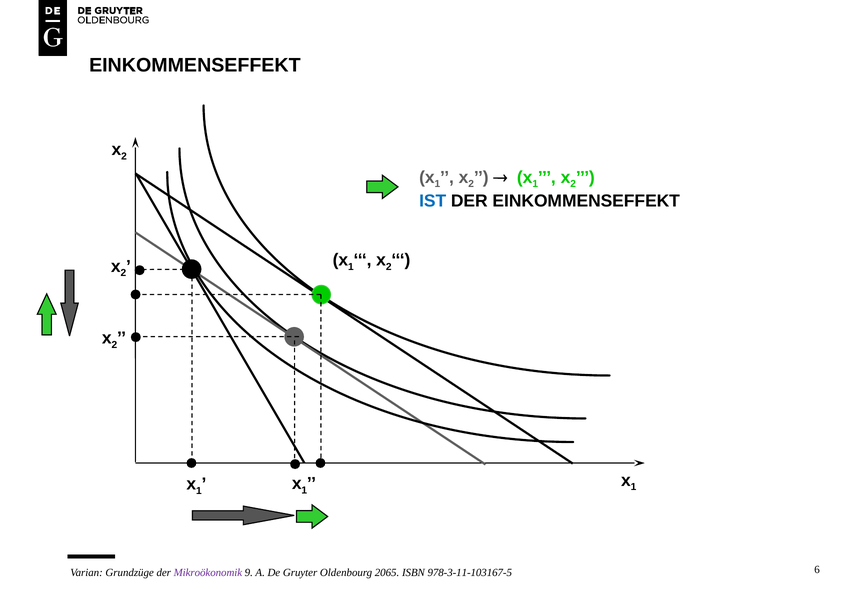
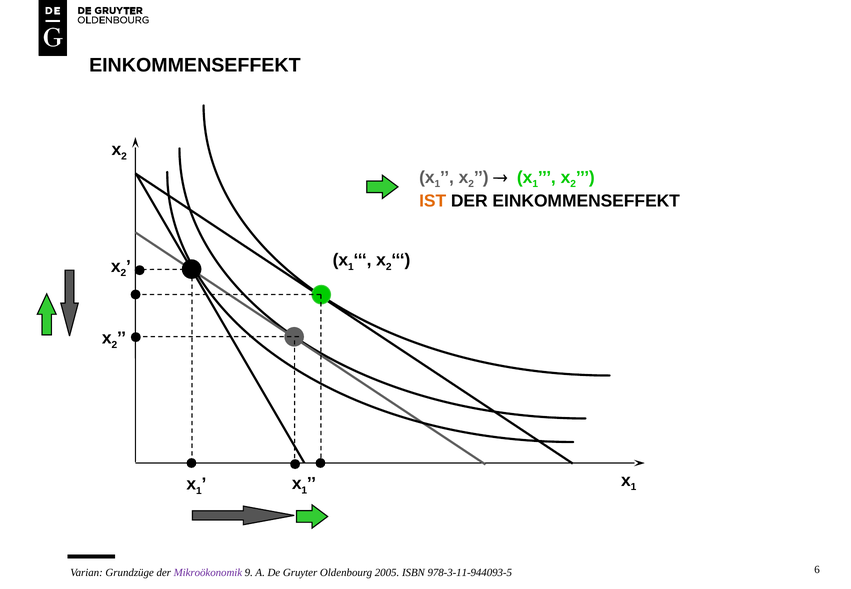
IST colour: blue -> orange
2065: 2065 -> 2005
978-3-11-103167-5: 978-3-11-103167-5 -> 978-3-11-944093-5
